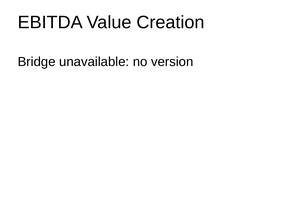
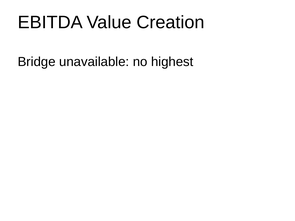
version: version -> highest
